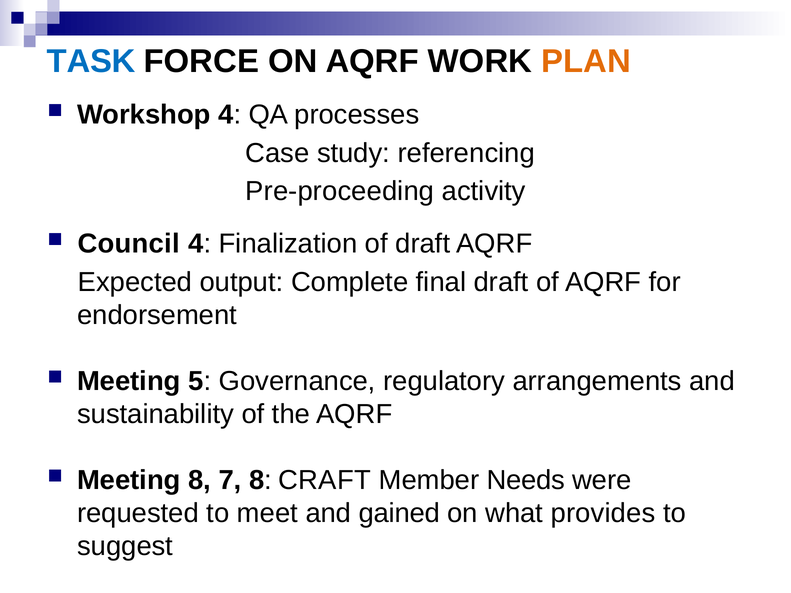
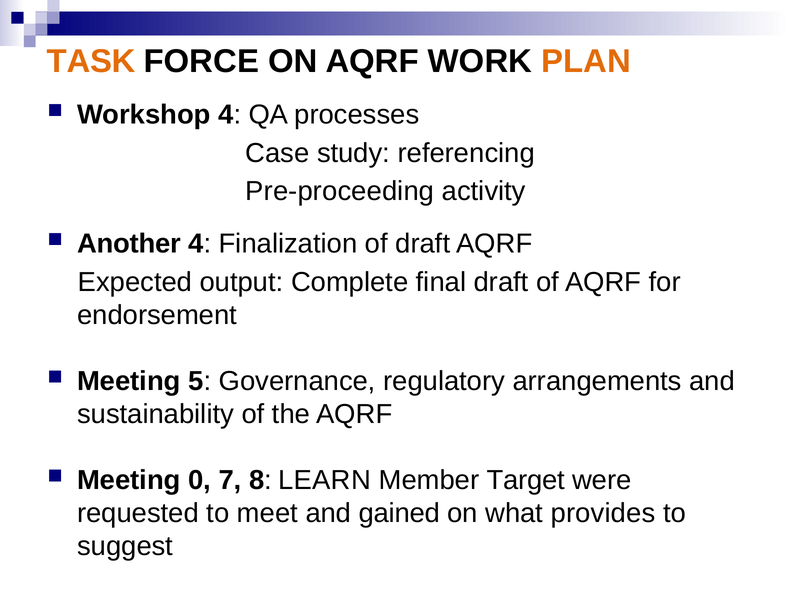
TASK colour: blue -> orange
Council: Council -> Another
Meeting 8: 8 -> 0
CRAFT: CRAFT -> LEARN
Needs: Needs -> Target
